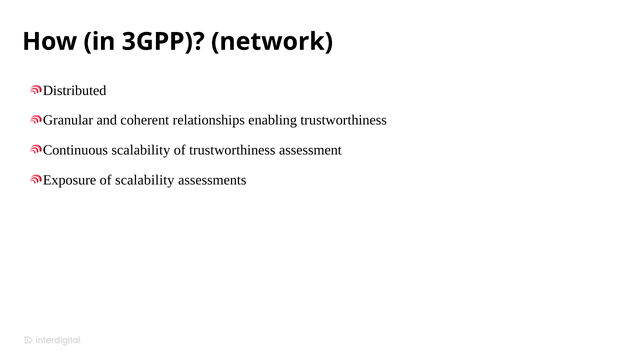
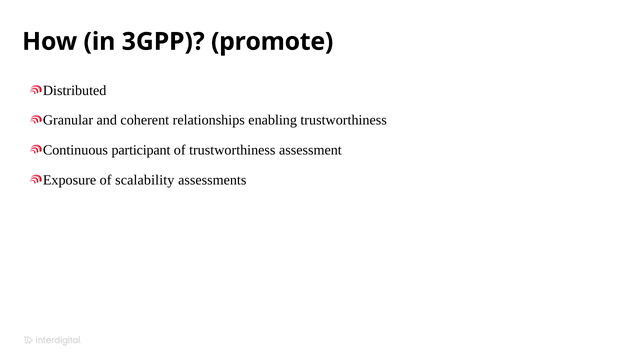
network: network -> promote
Continuous scalability: scalability -> participant
